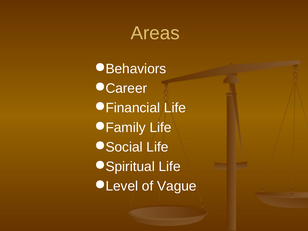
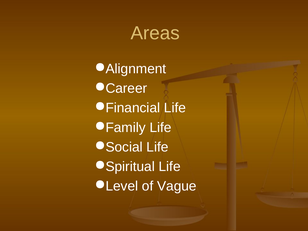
Behaviors: Behaviors -> Alignment
